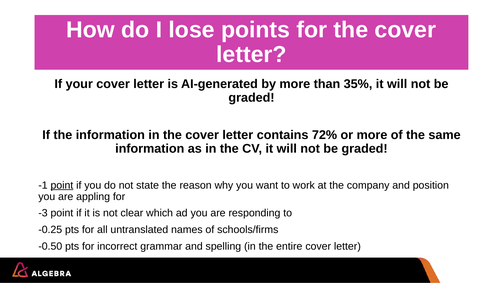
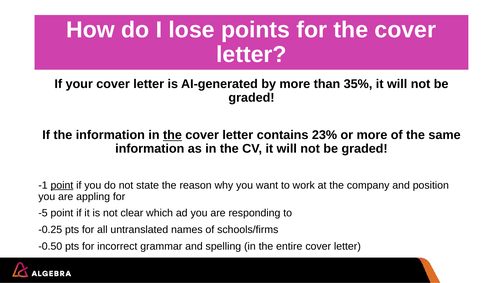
the at (172, 135) underline: none -> present
72%: 72% -> 23%
-3: -3 -> -5
